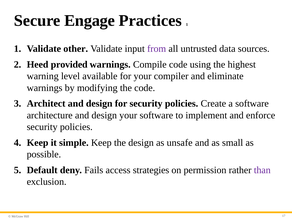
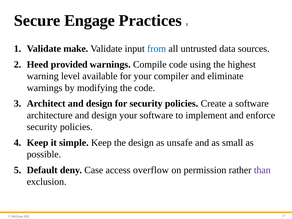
other: other -> make
from colour: purple -> blue
Fails: Fails -> Case
strategies: strategies -> overflow
